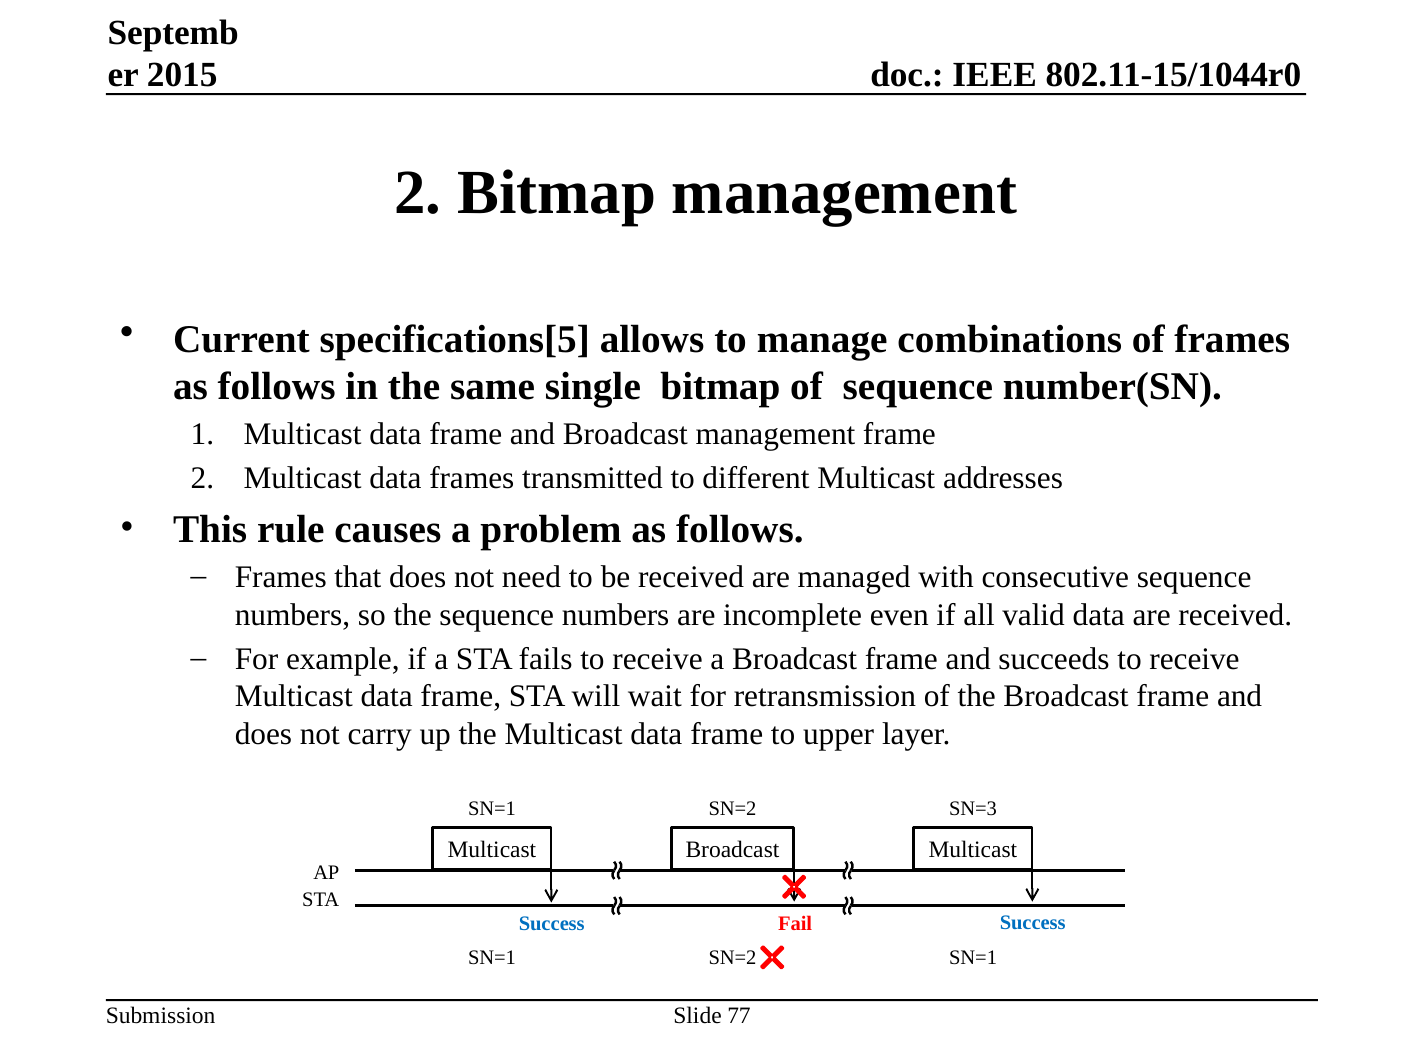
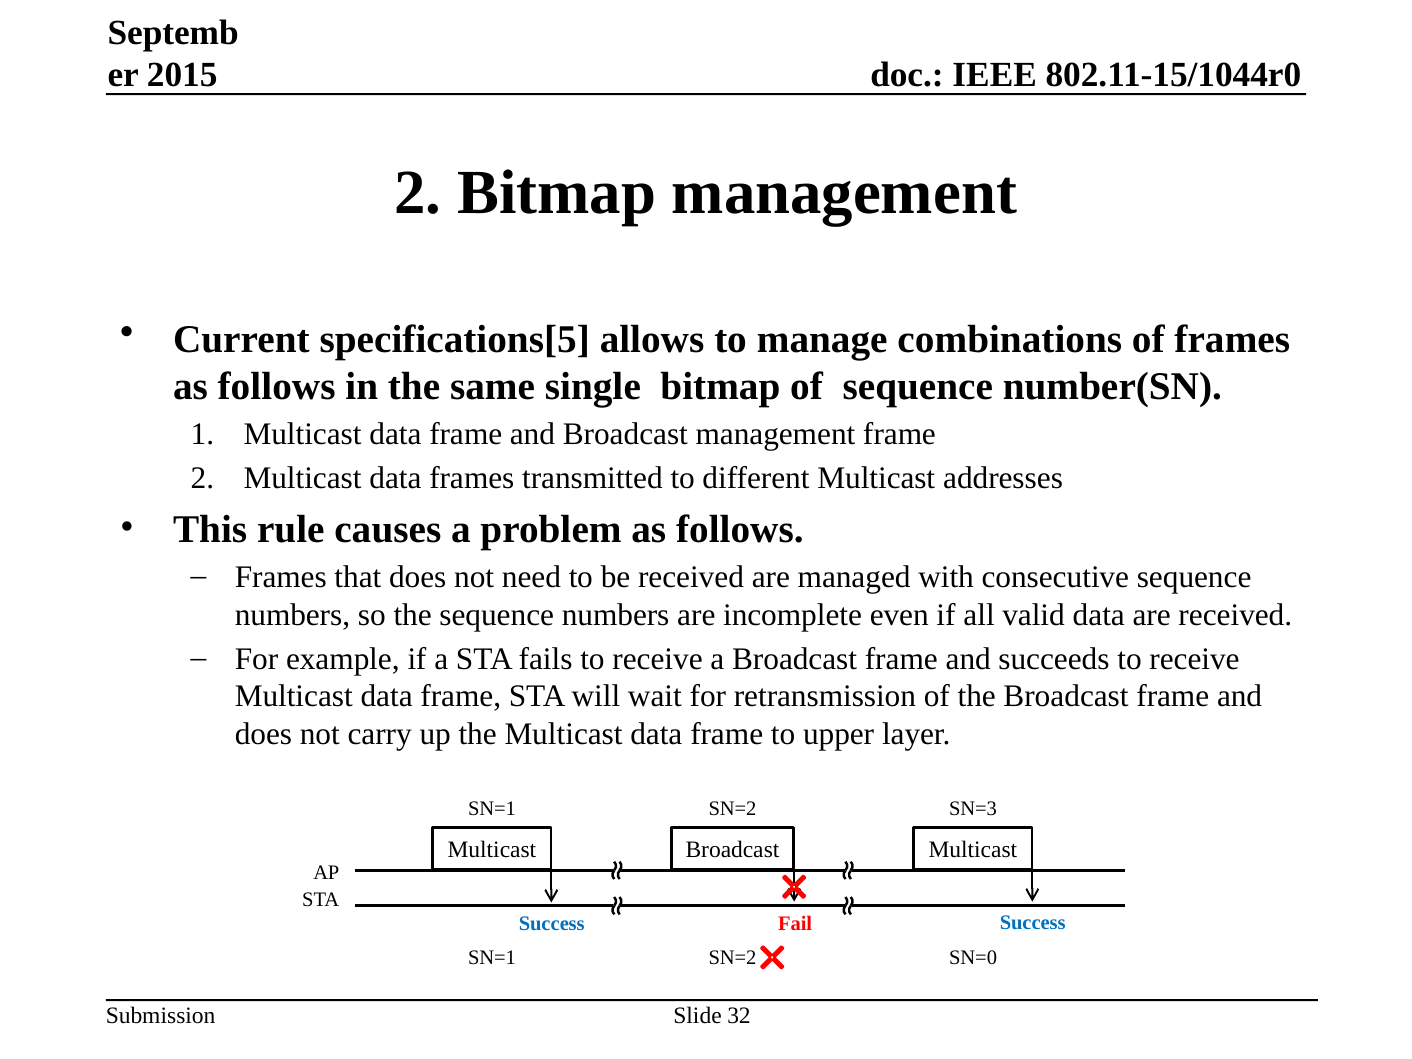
SN=2 SN=1: SN=1 -> SN=0
77: 77 -> 32
